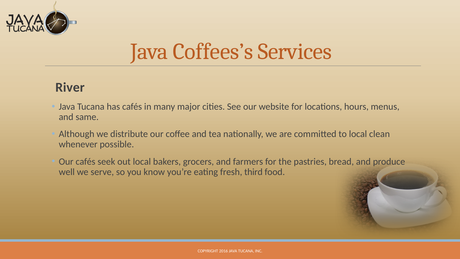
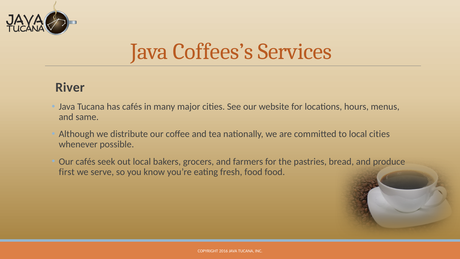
local clean: clean -> cities
well: well -> first
fresh third: third -> food
